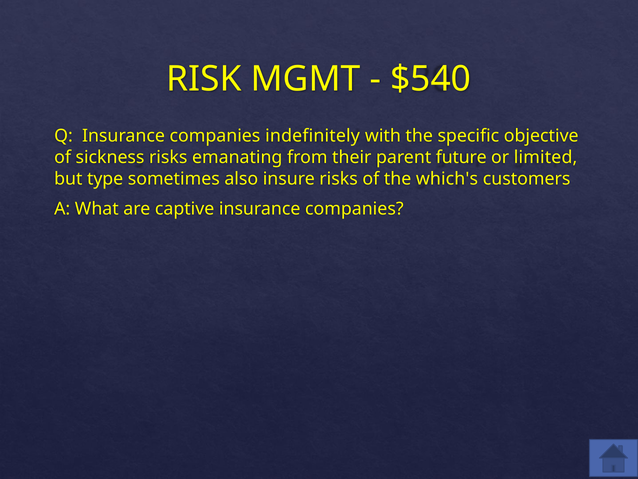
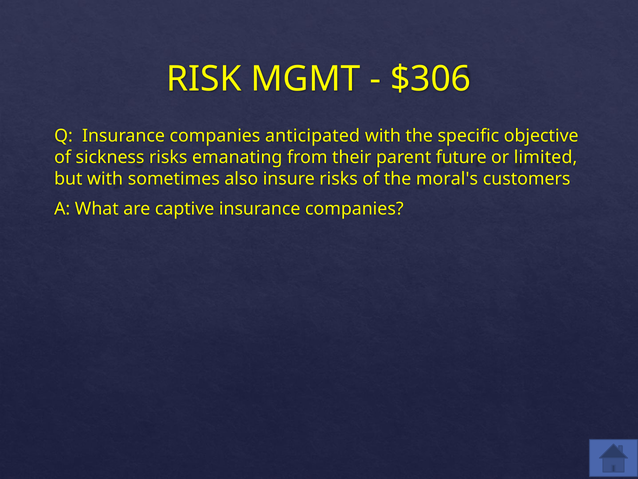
$540: $540 -> $306
indefinitely: indefinitely -> anticipated
but type: type -> with
which's: which's -> moral's
